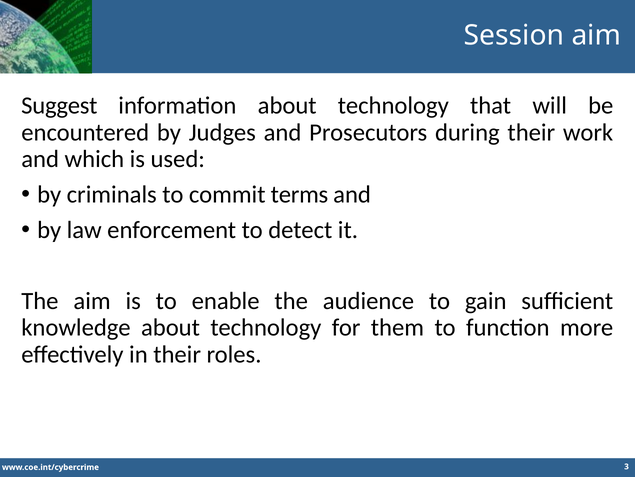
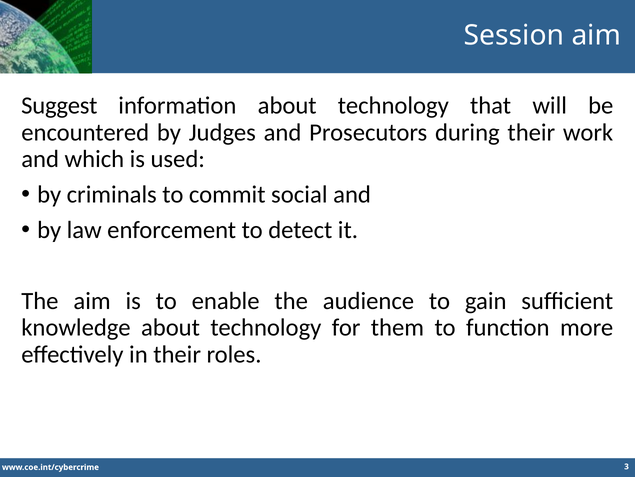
terms: terms -> social
